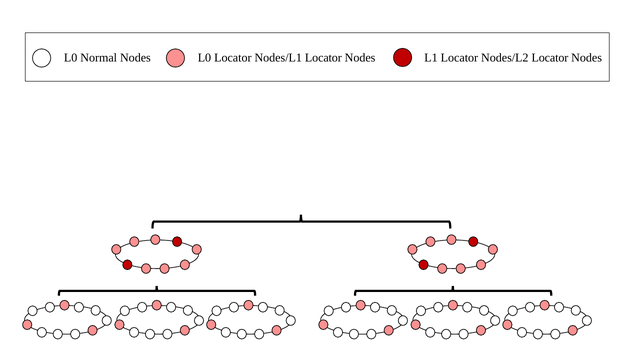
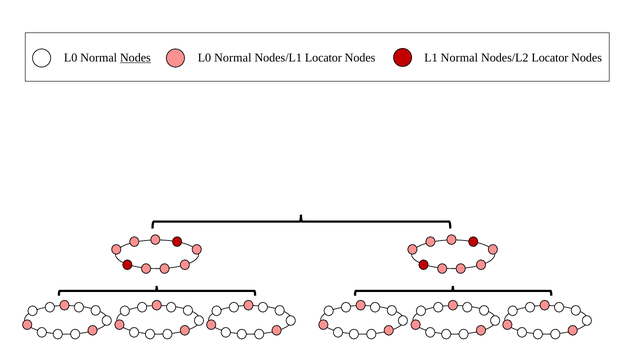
Nodes at (135, 58) underline: none -> present
Locator at (233, 58): Locator -> Normal
L1 Locator: Locator -> Normal
